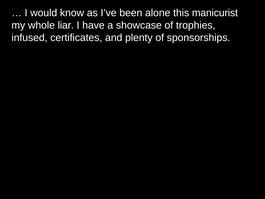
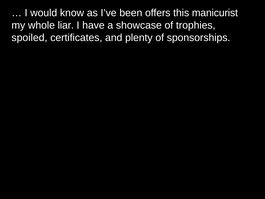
alone: alone -> offers
infused: infused -> spoiled
